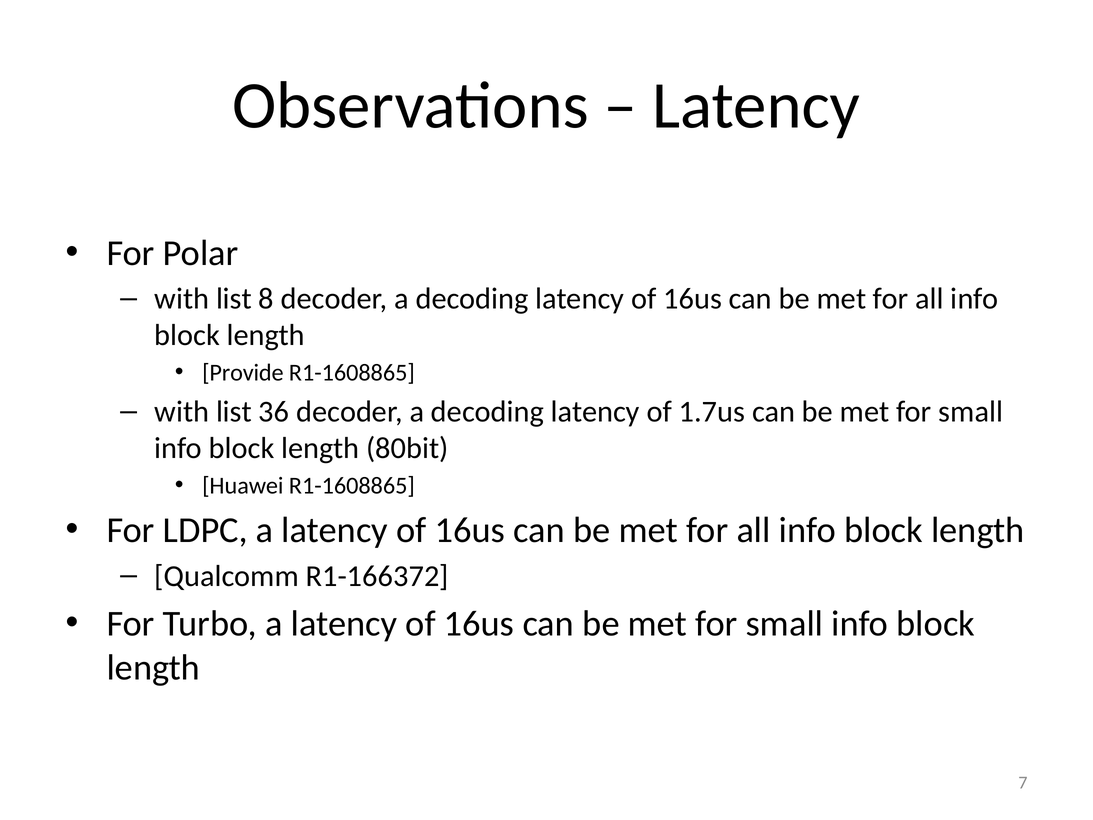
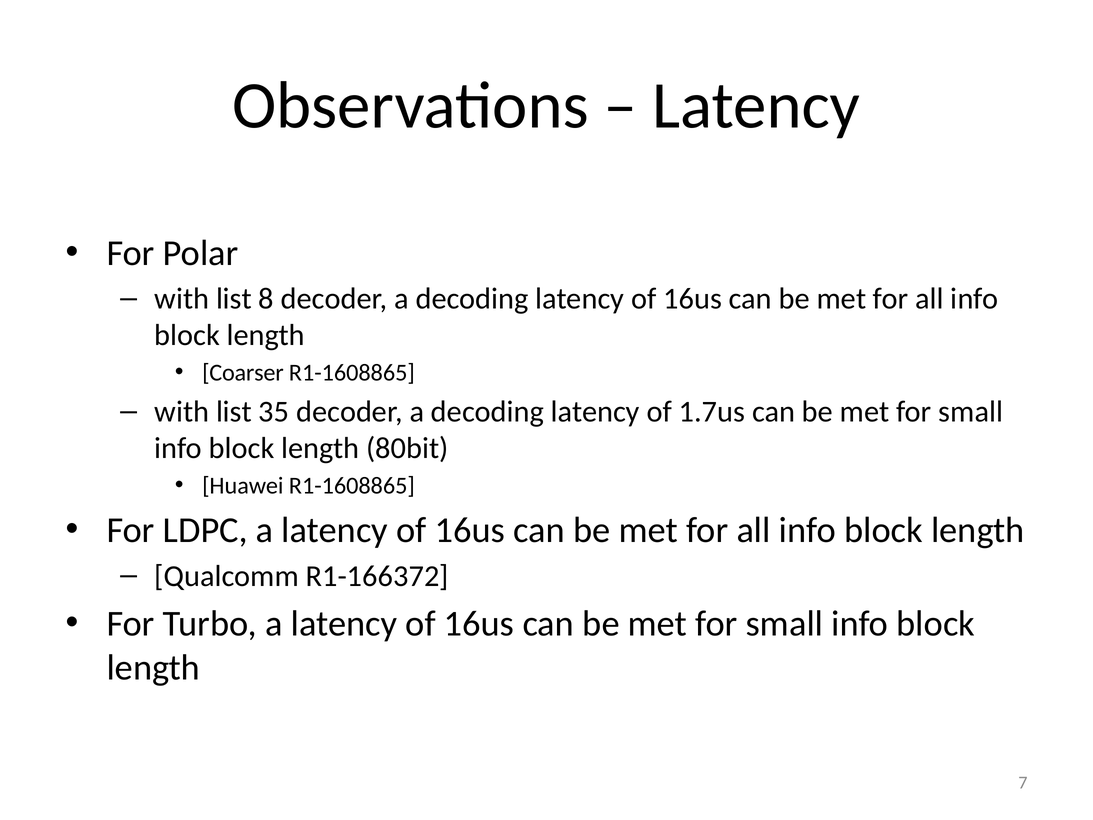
Provide: Provide -> Coarser
36: 36 -> 35
